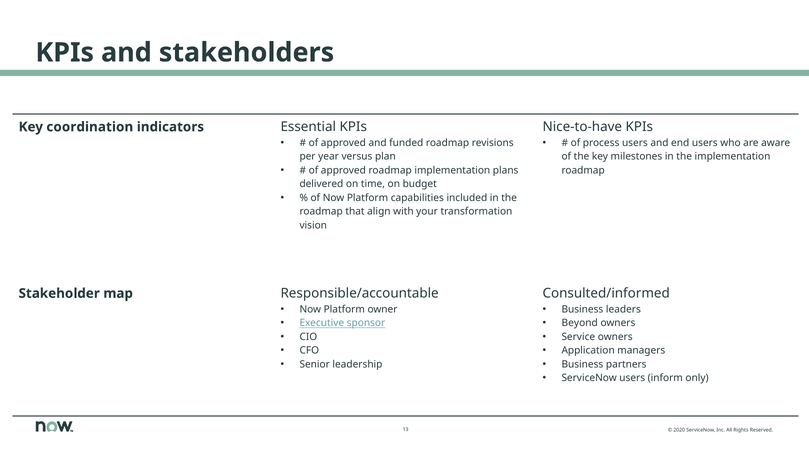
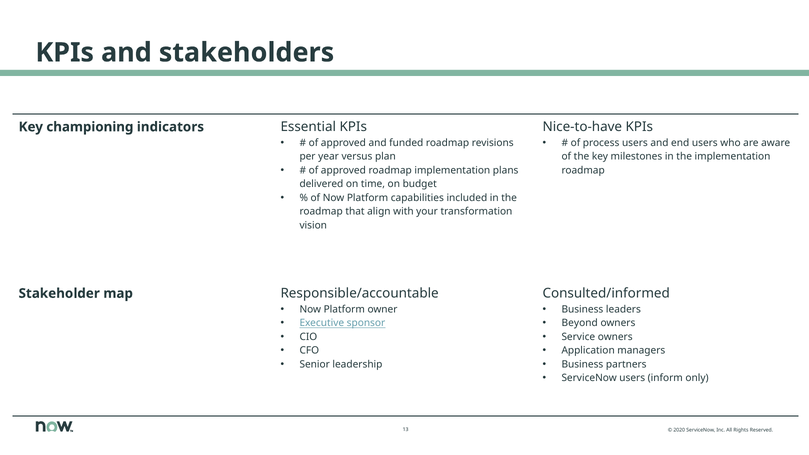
coordination: coordination -> championing
